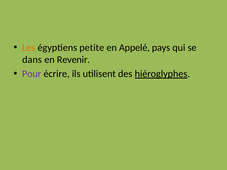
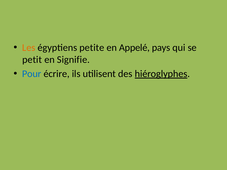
dans: dans -> petit
Revenir: Revenir -> Signifie
Pour colour: purple -> blue
